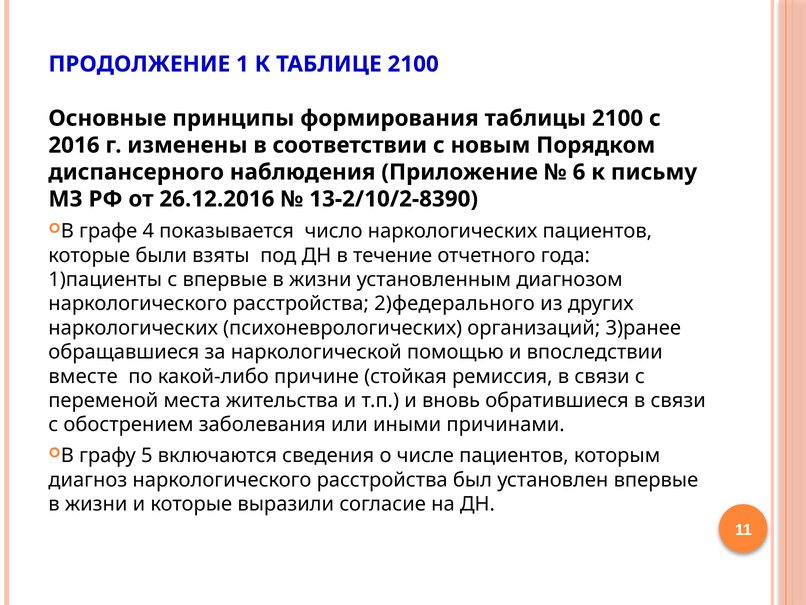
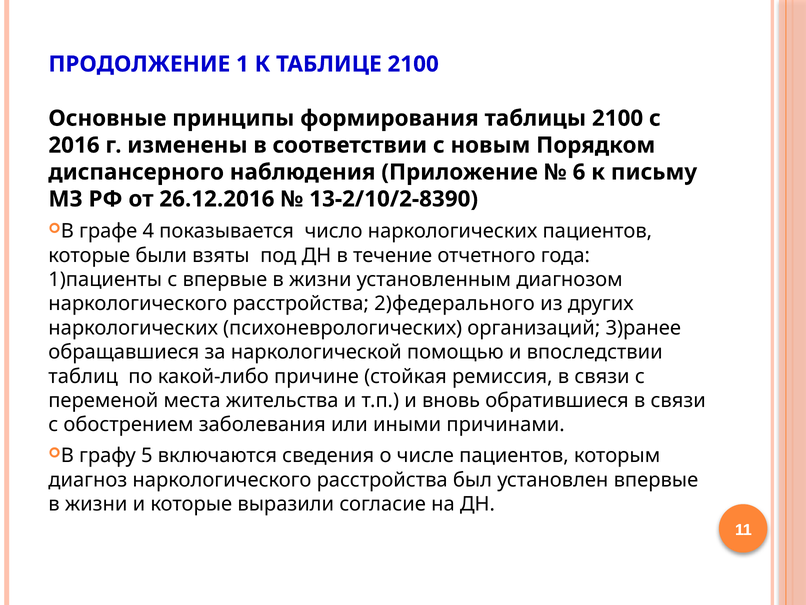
вместе: вместе -> таблиц
